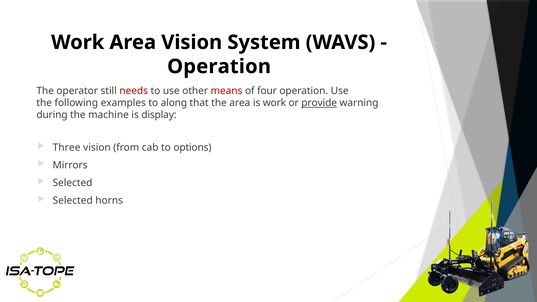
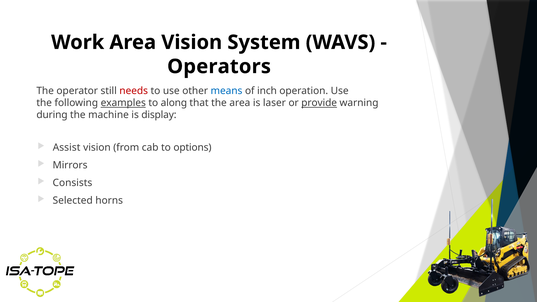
Operation at (219, 67): Operation -> Operators
means colour: red -> blue
four: four -> inch
examples underline: none -> present
is work: work -> laser
Three: Three -> Assist
Selected at (73, 183): Selected -> Consists
